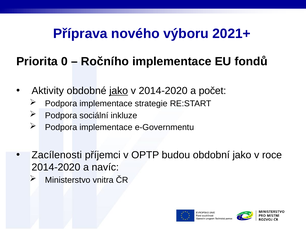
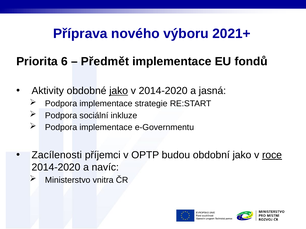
0: 0 -> 6
Ročního: Ročního -> Předmět
počet: počet -> jasná
roce underline: none -> present
